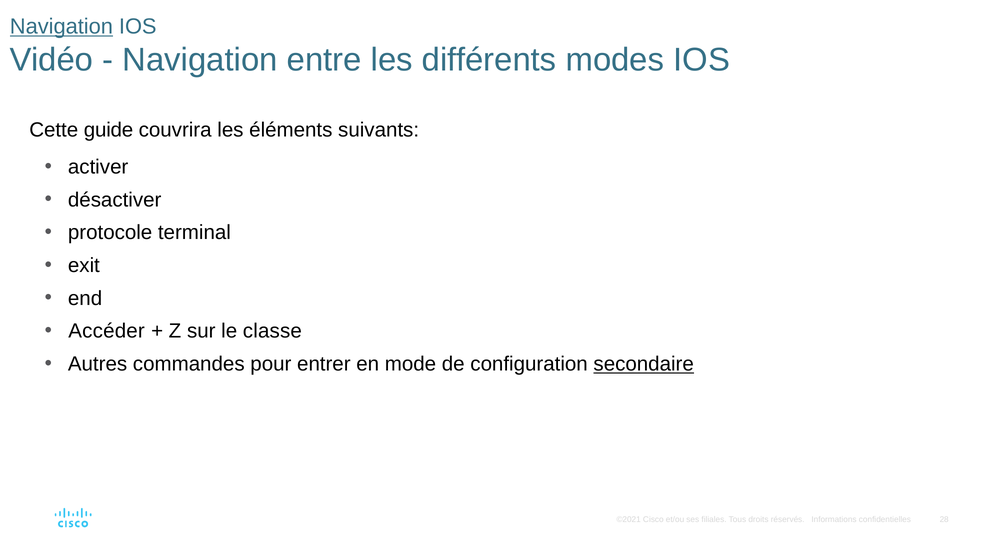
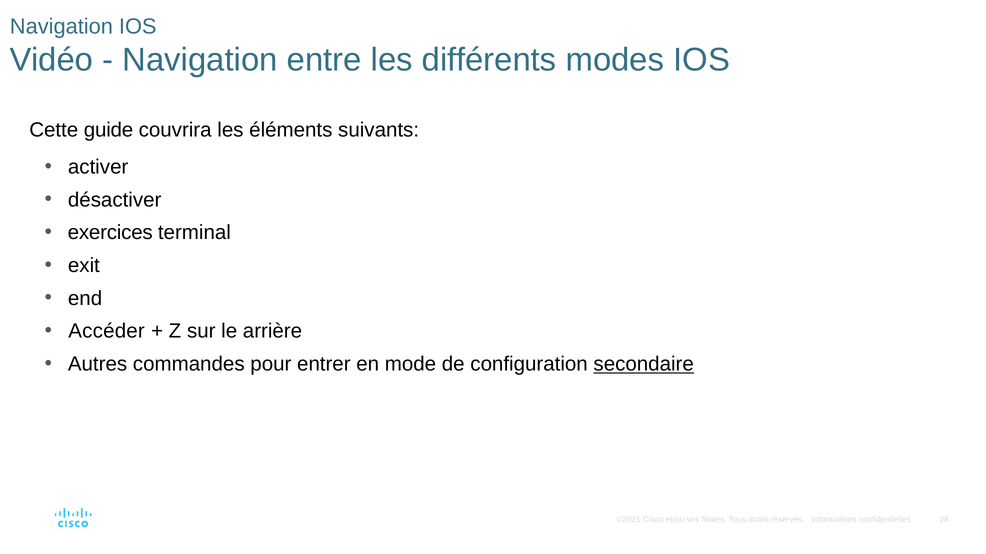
Navigation at (61, 27) underline: present -> none
protocole: protocole -> exercices
classe: classe -> arrière
